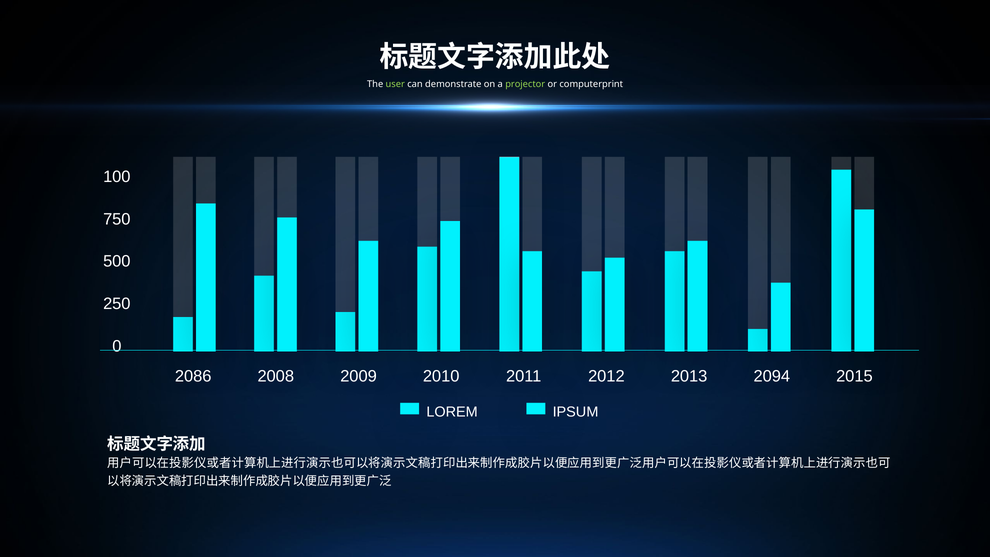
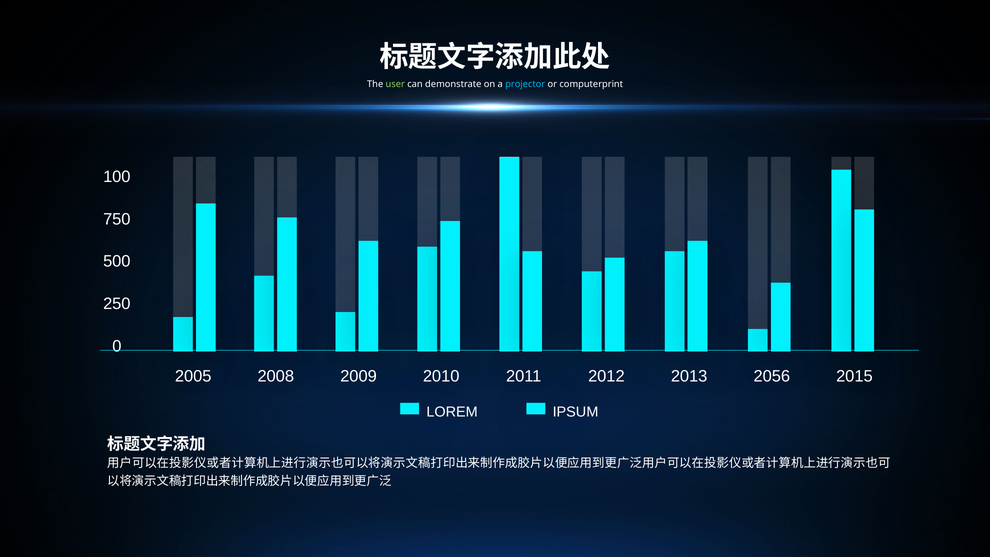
projector colour: light green -> light blue
2086: 2086 -> 2005
2094: 2094 -> 2056
